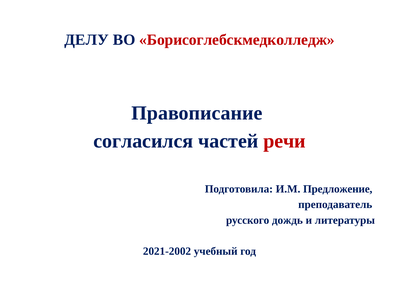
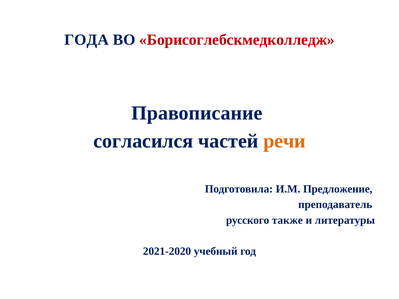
ДЕЛУ: ДЕЛУ -> ГОДА
речи colour: red -> orange
дождь: дождь -> также
2021-2002: 2021-2002 -> 2021-2020
